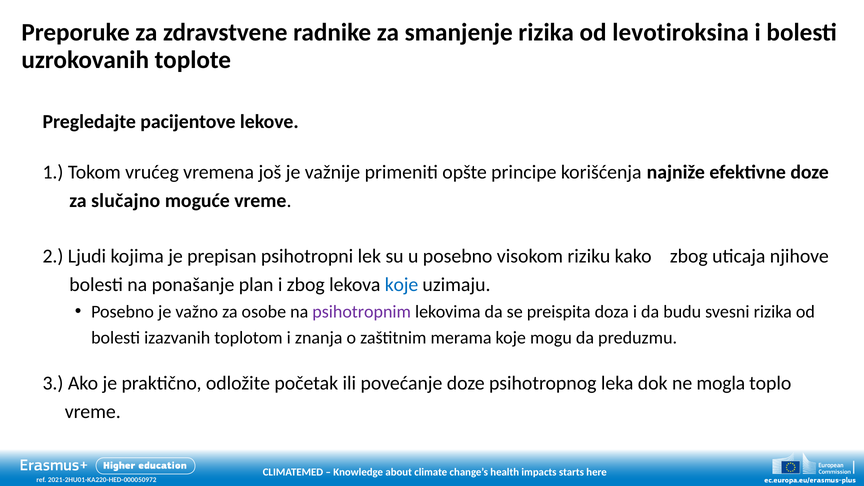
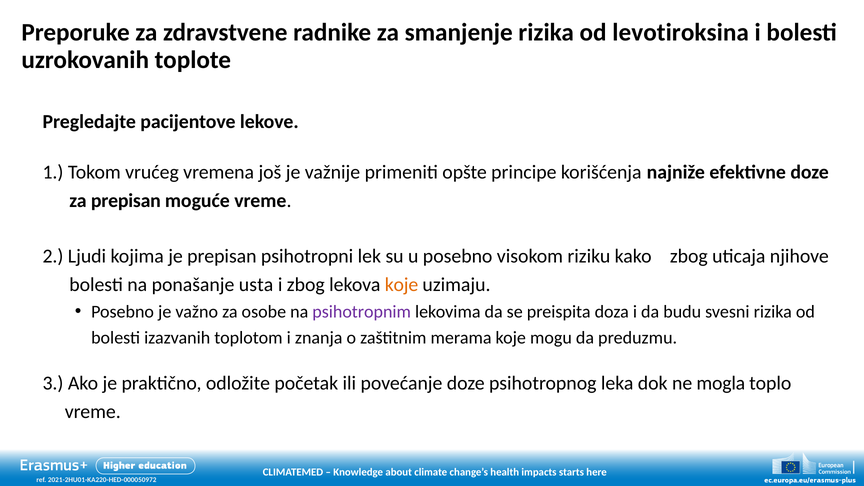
za slučajno: slučajno -> prepisan
plan: plan -> usta
koje at (402, 285) colour: blue -> orange
